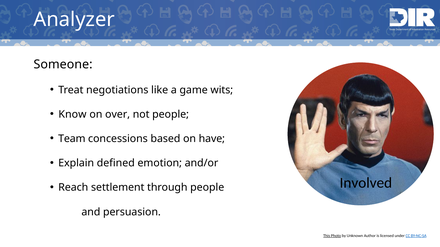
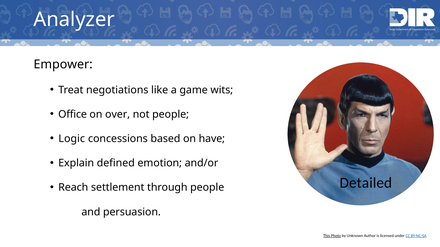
Someone: Someone -> Empower
Know: Know -> Office
Team: Team -> Logic
Involved: Involved -> Detailed
